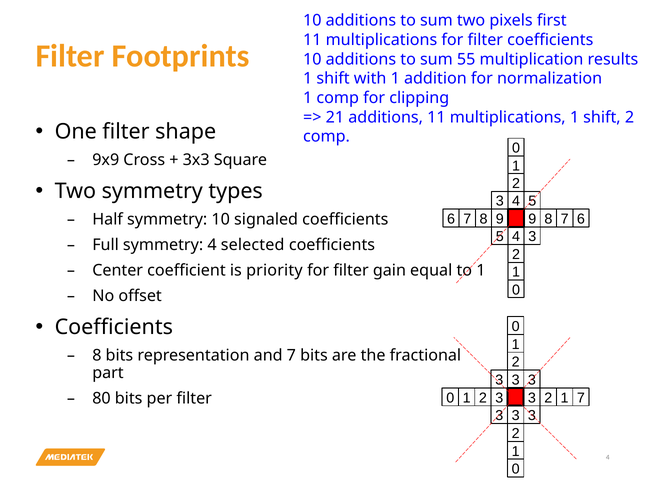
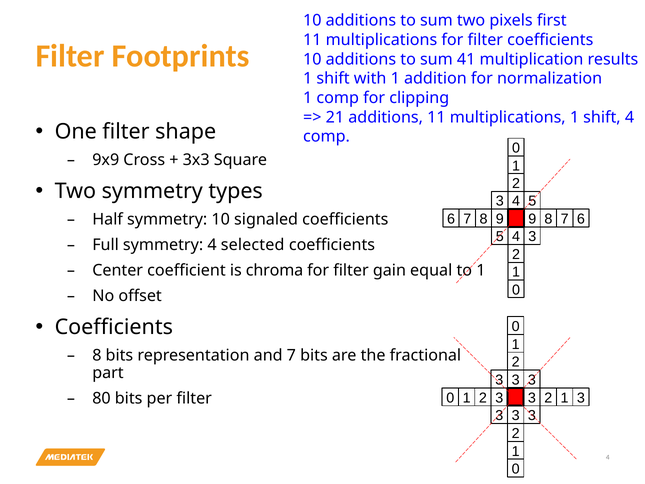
55: 55 -> 41
shift 2: 2 -> 4
priority: priority -> chroma
1 7: 7 -> 3
